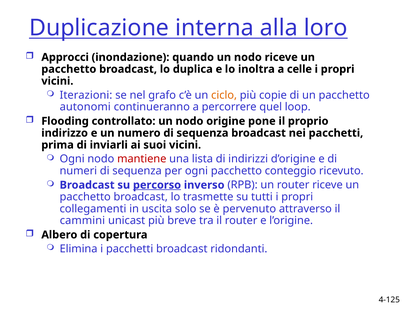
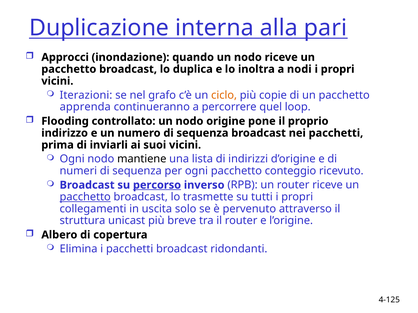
loro: loro -> pari
celle: celle -> nodi
autonomi: autonomi -> apprenda
mantiene colour: red -> black
pacchetto at (85, 197) underline: none -> present
cammini: cammini -> struttura
